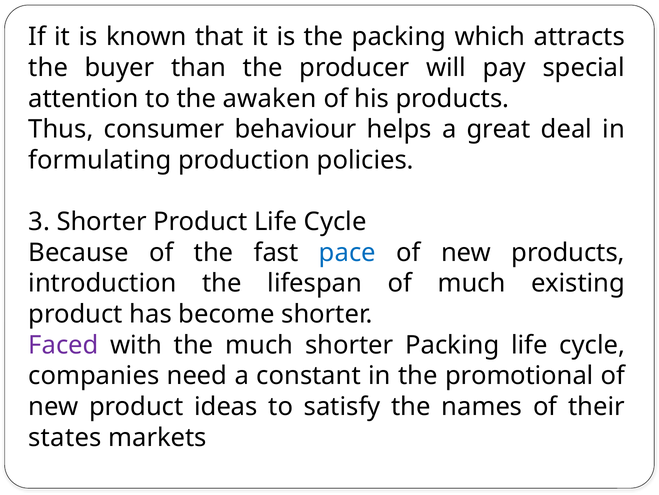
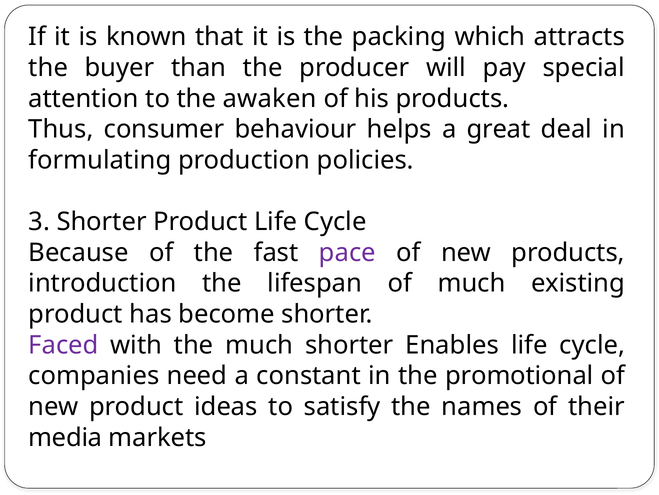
pace colour: blue -> purple
shorter Packing: Packing -> Enables
states: states -> media
